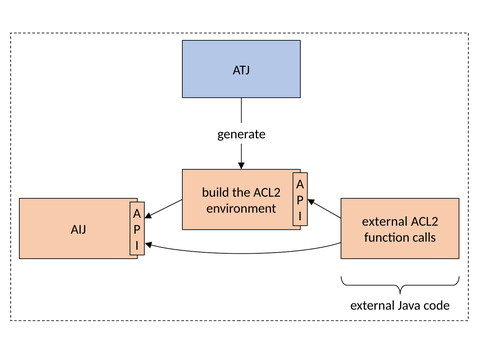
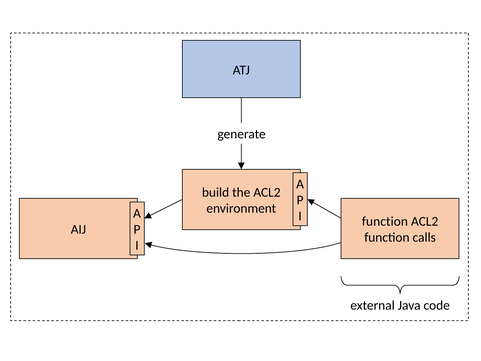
external at (385, 221): external -> function
